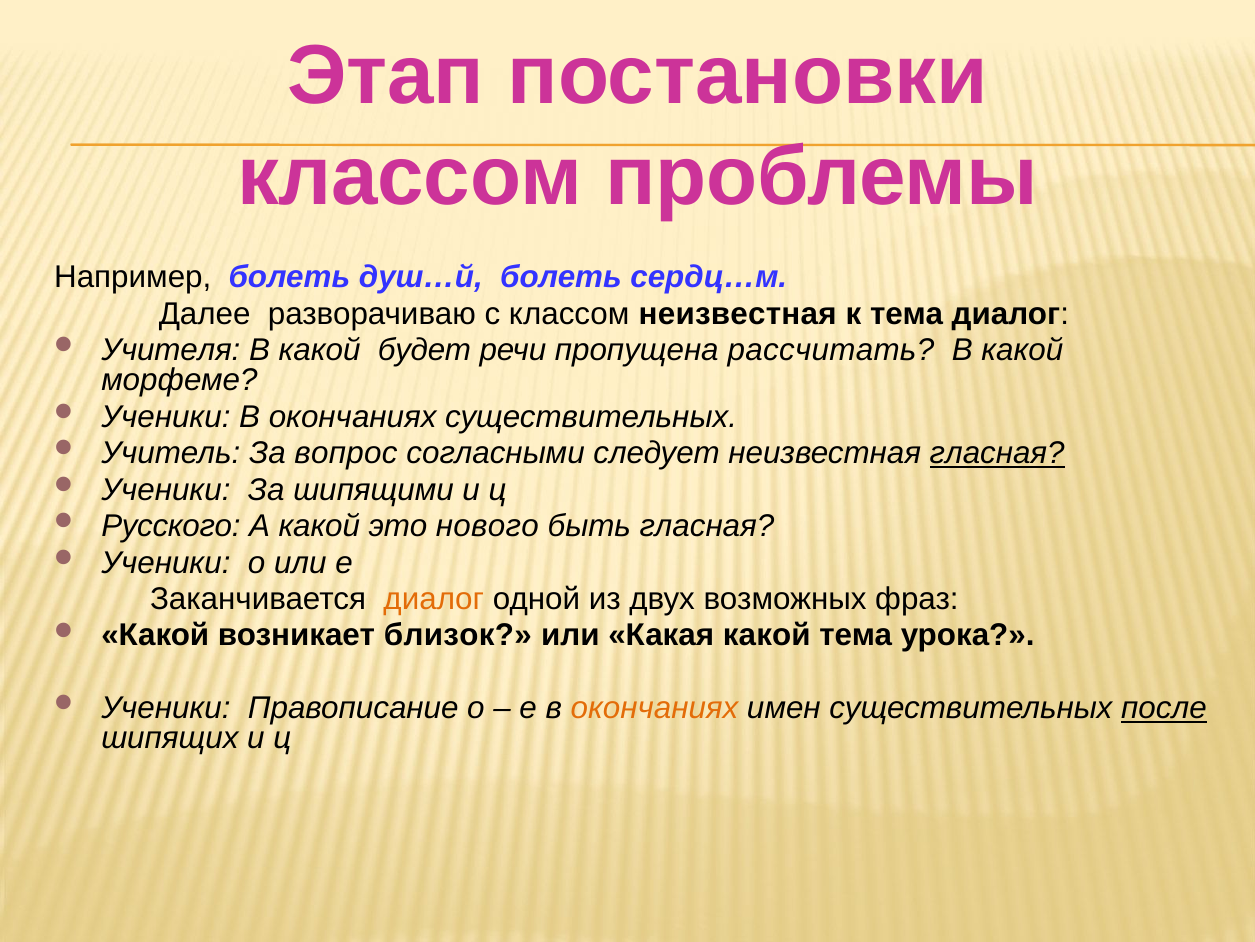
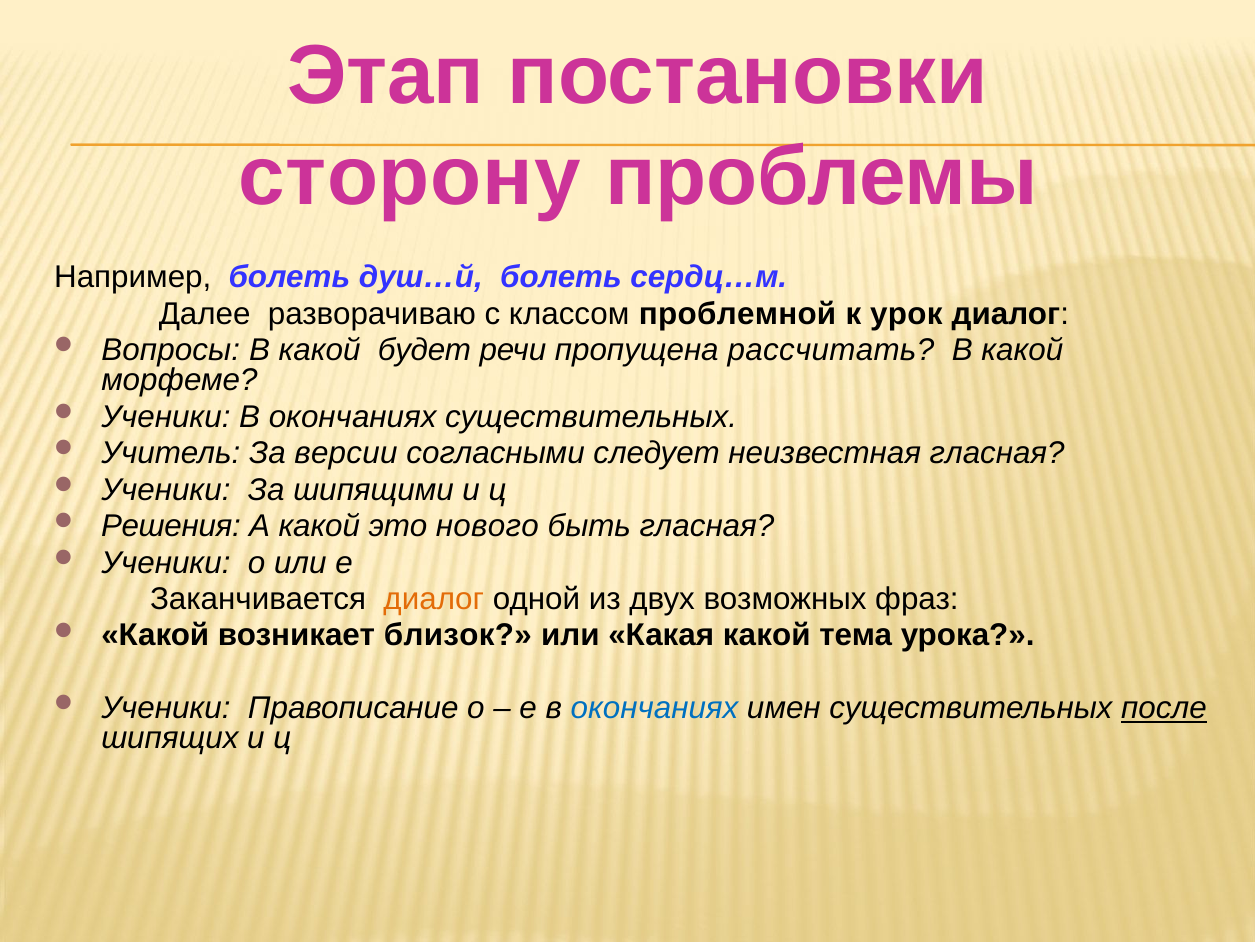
классом at (410, 176): классом -> сторону
классом неизвестная: неизвестная -> проблемной
к тема: тема -> урок
Учителя: Учителя -> Вопросы
вопрос: вопрос -> версии
гласная at (997, 453) underline: present -> none
Русского: Русского -> Решения
окончаниях at (655, 708) colour: orange -> blue
